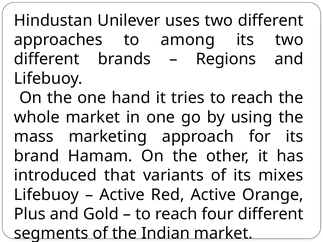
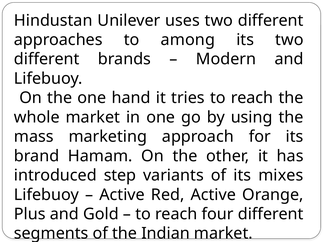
Regions: Regions -> Modern
that: that -> step
